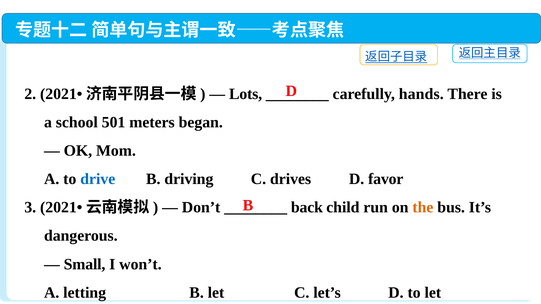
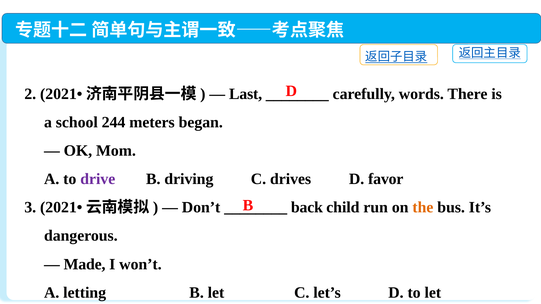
Lots: Lots -> Last
hands: hands -> words
501: 501 -> 244
drive colour: blue -> purple
Small: Small -> Made
